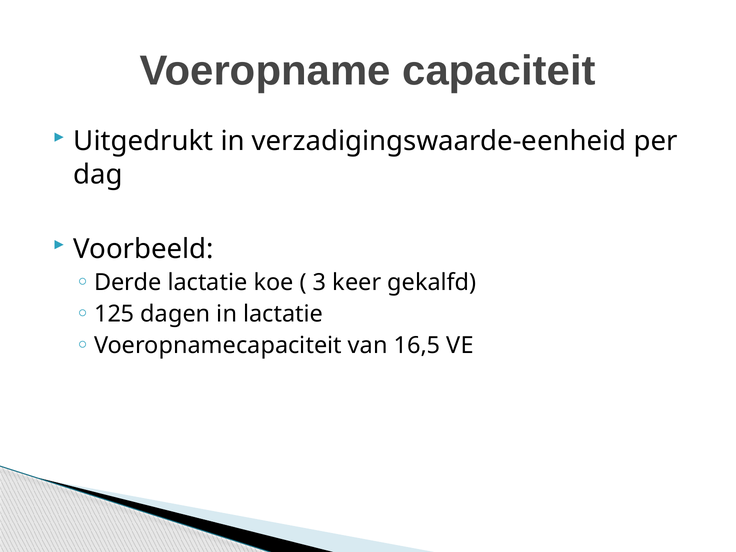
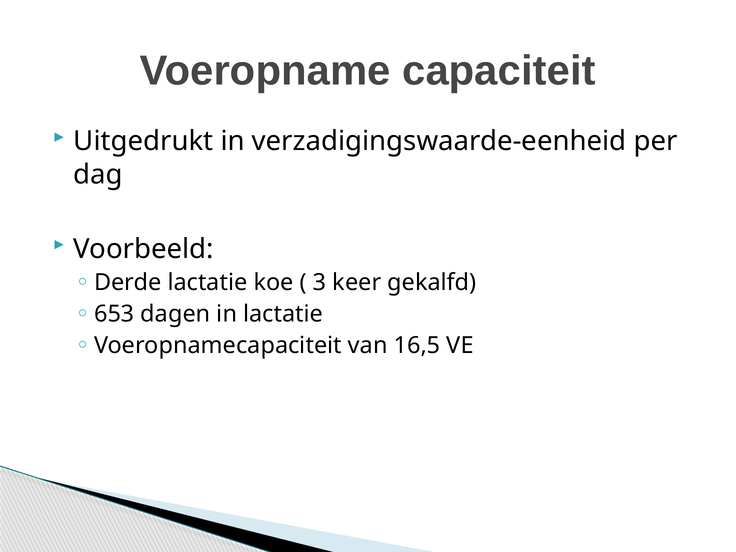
125: 125 -> 653
